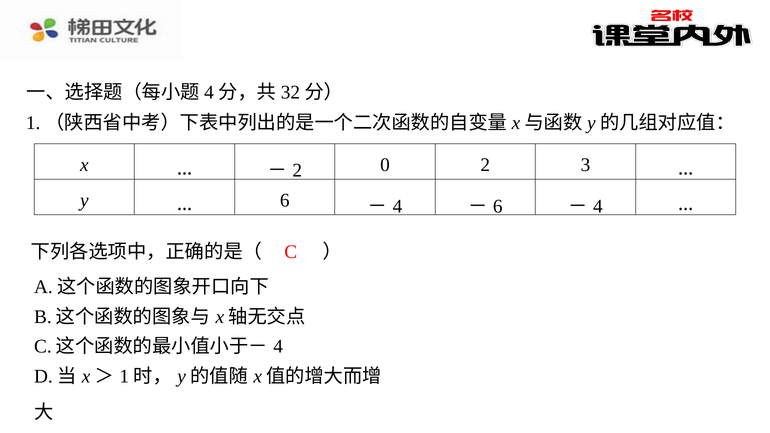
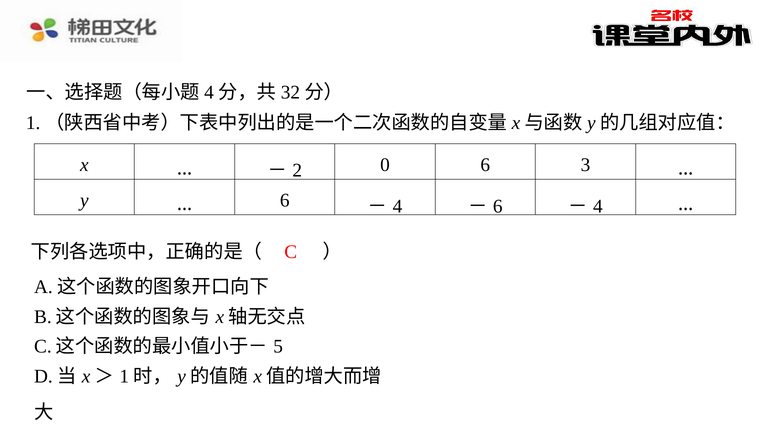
0 2: 2 -> 6
4 at (278, 347): 4 -> 5
